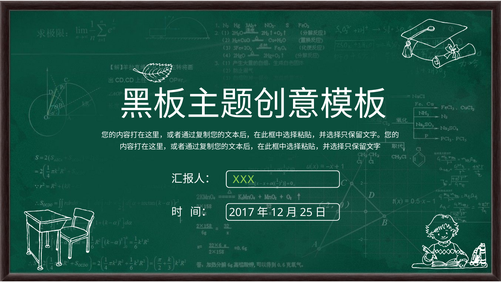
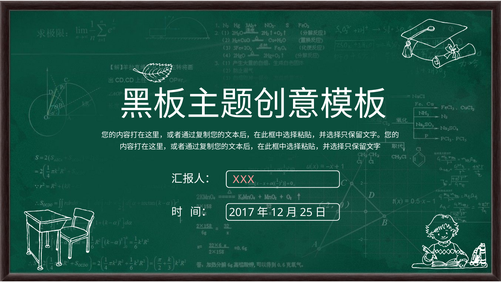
XXX colour: light green -> pink
